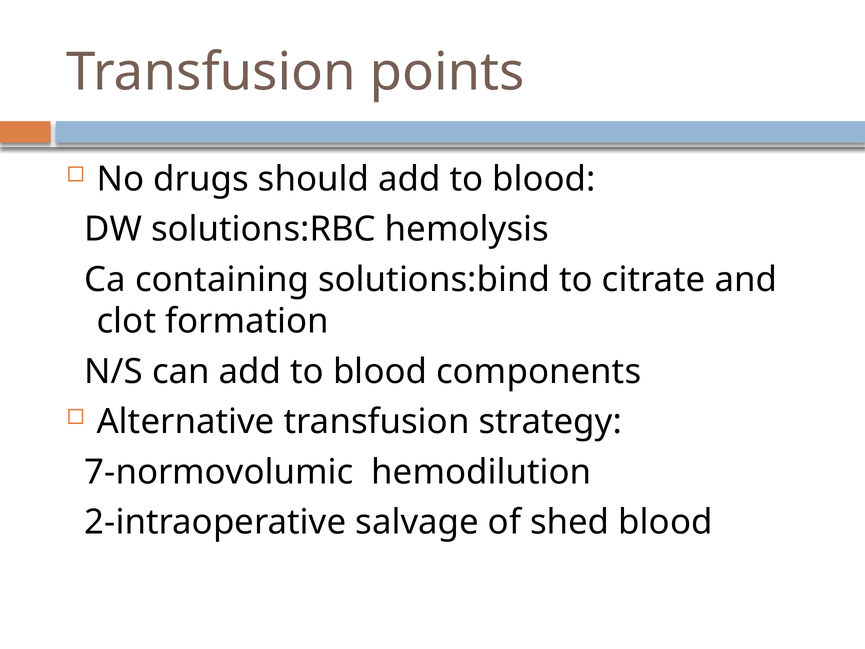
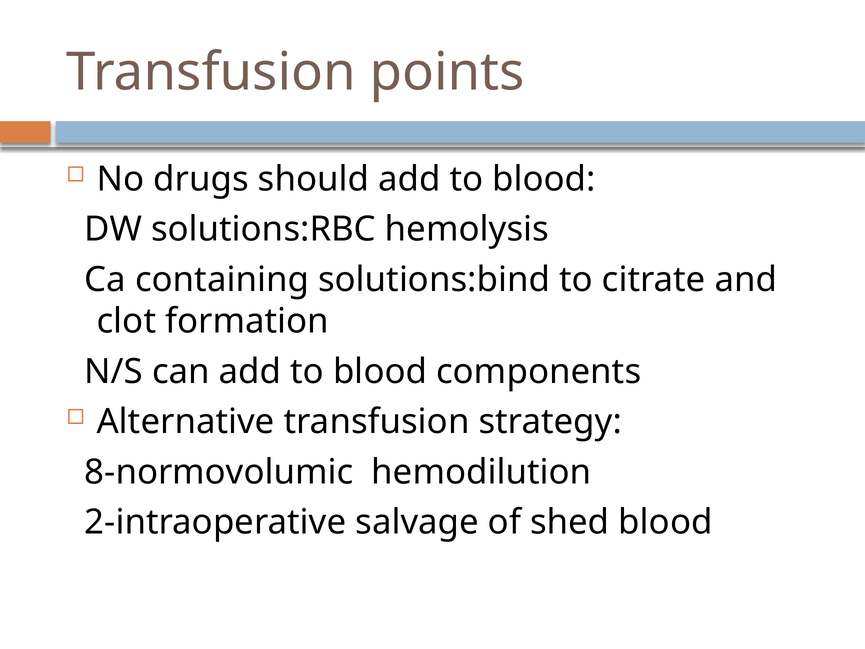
7-normovolumic: 7-normovolumic -> 8-normovolumic
